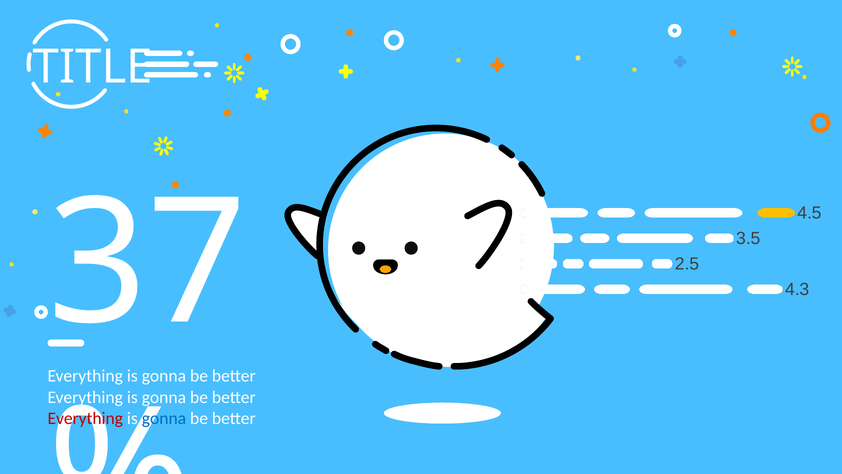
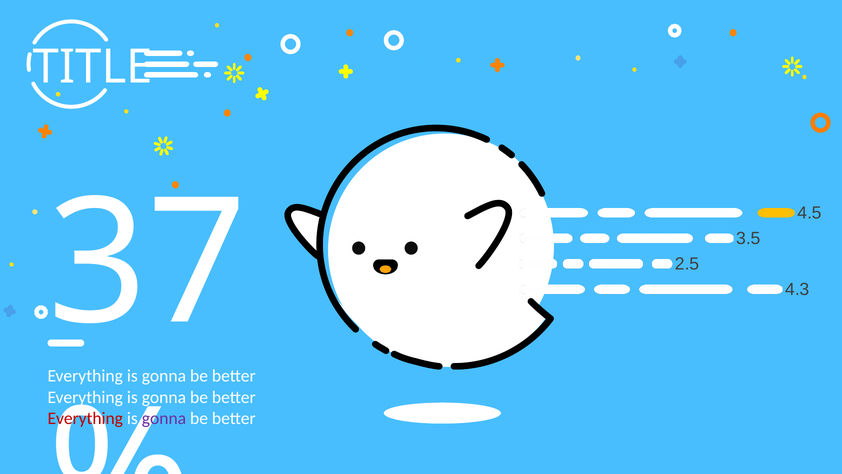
gonna at (164, 418) colour: blue -> purple
